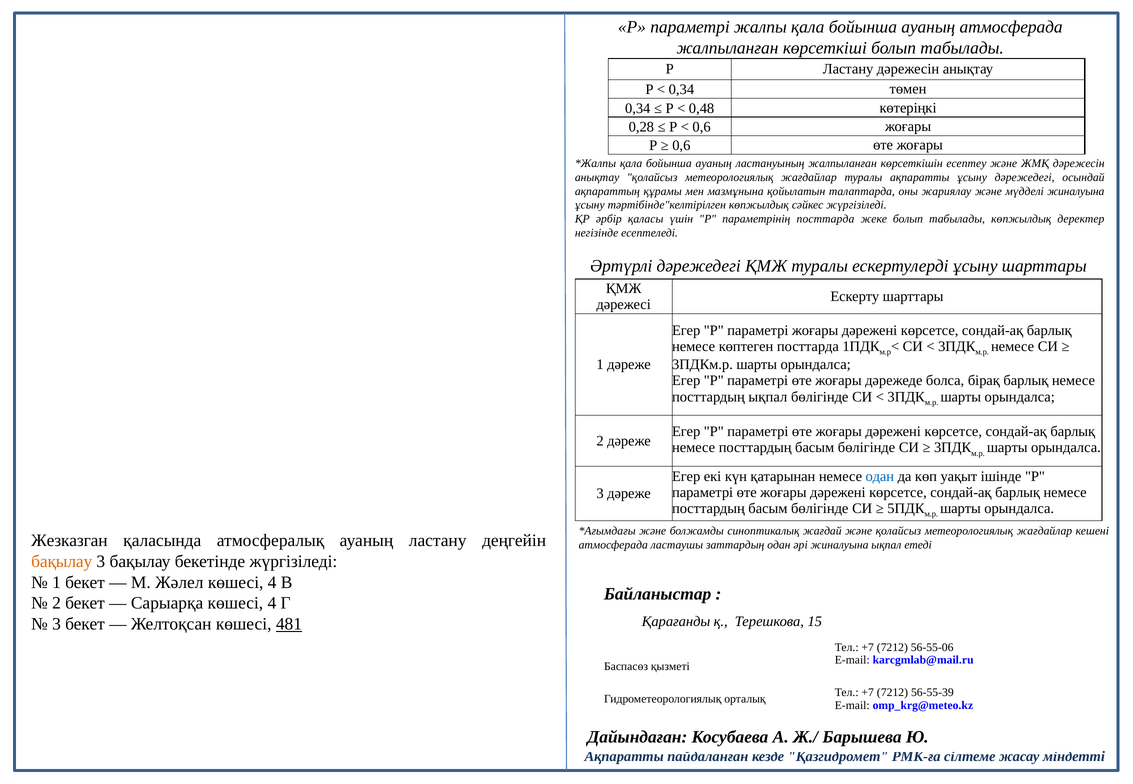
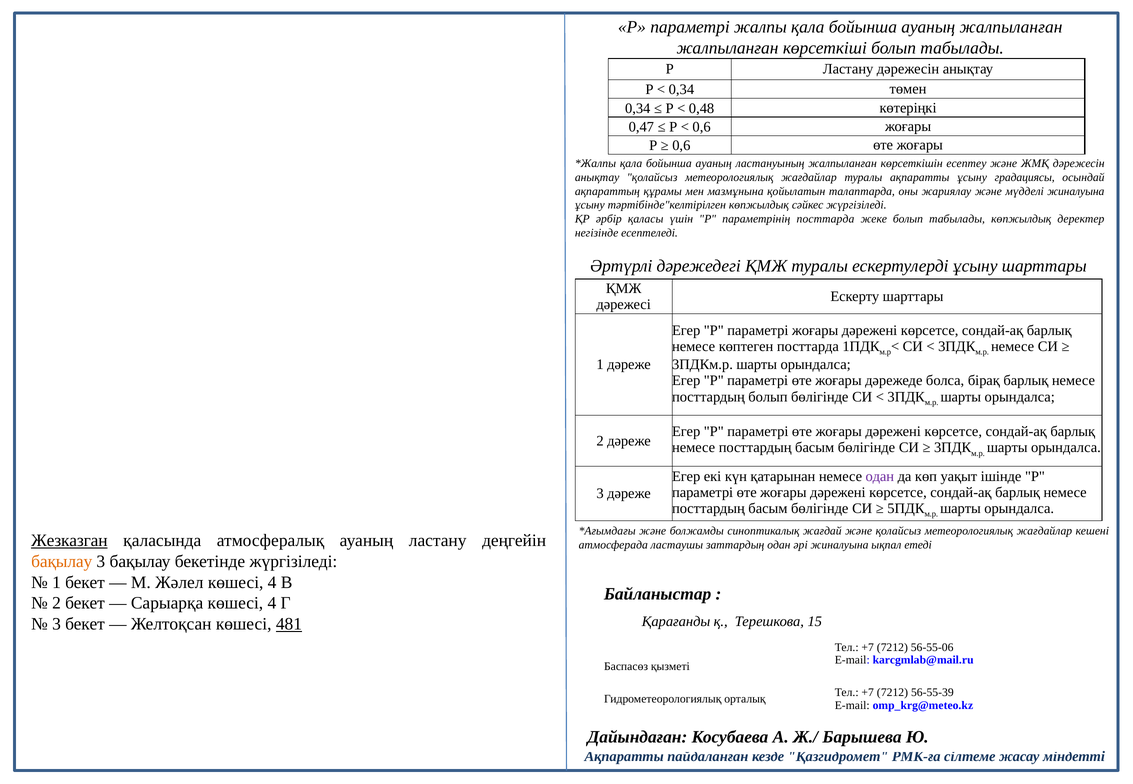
ауаның атмосферада: атмосферада -> жалпыланған
0,28: 0,28 -> 0,47
ұсыну дәрежедегі: дәрежедегі -> градациясы
посттардың ықпал: ықпал -> болып
одан at (880, 477) colour: blue -> purple
Жезказган underline: none -> present
